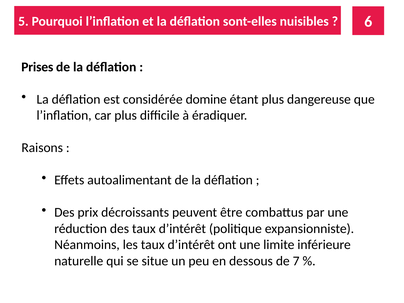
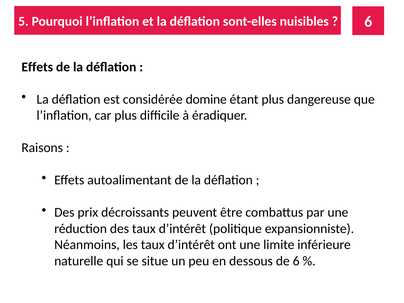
Prises at (37, 67): Prises -> Effets
de 7: 7 -> 6
